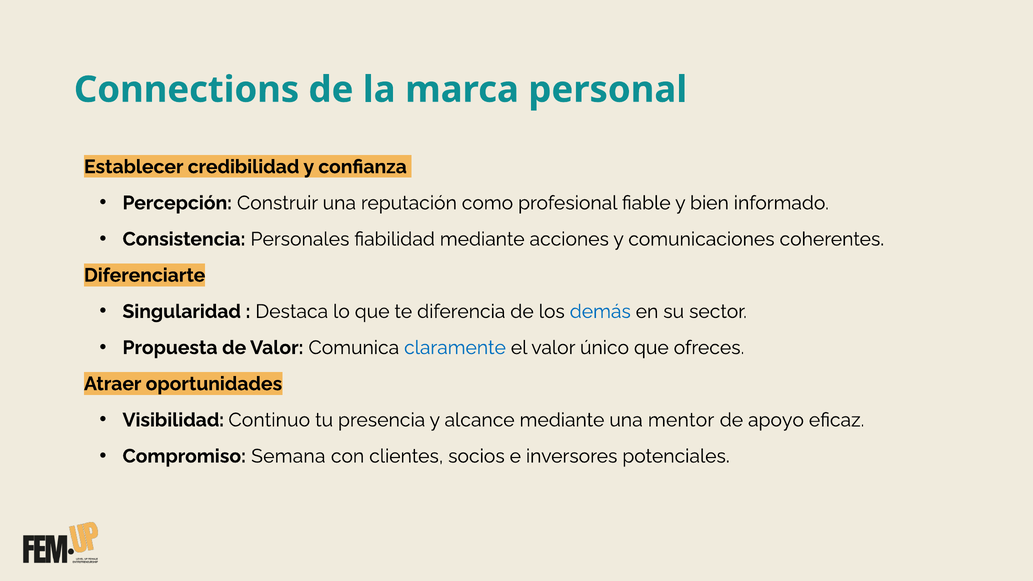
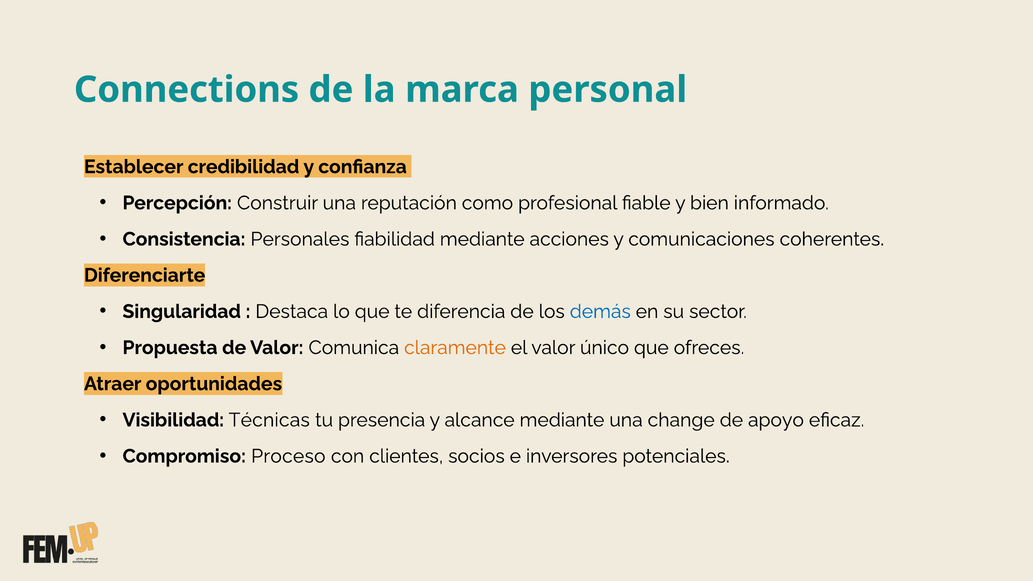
claramente colour: blue -> orange
Continuo: Continuo -> Técnicas
mentor: mentor -> change
Semana: Semana -> Proceso
